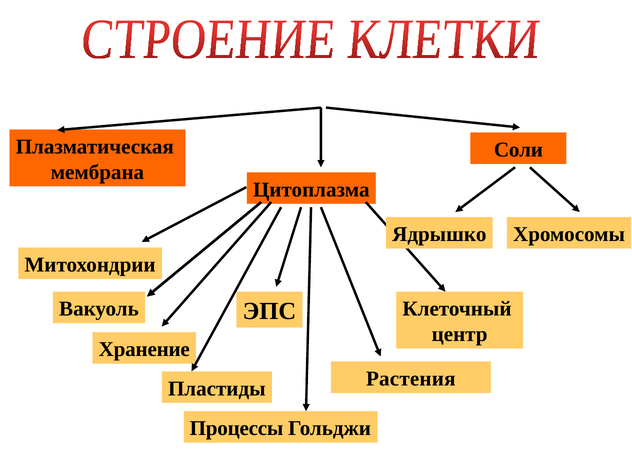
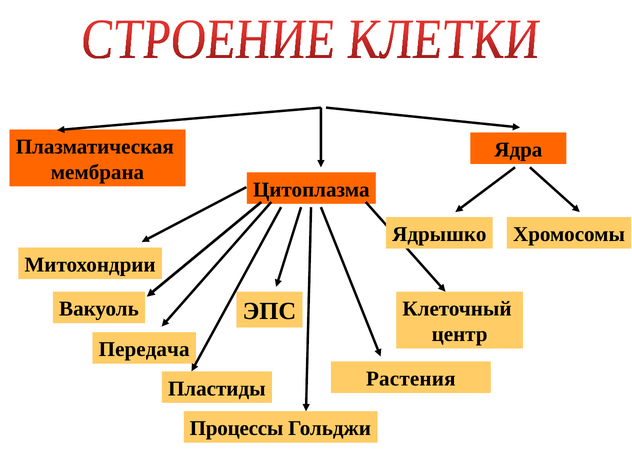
Соли: Соли -> Ядра
Хранение: Хранение -> Передача
